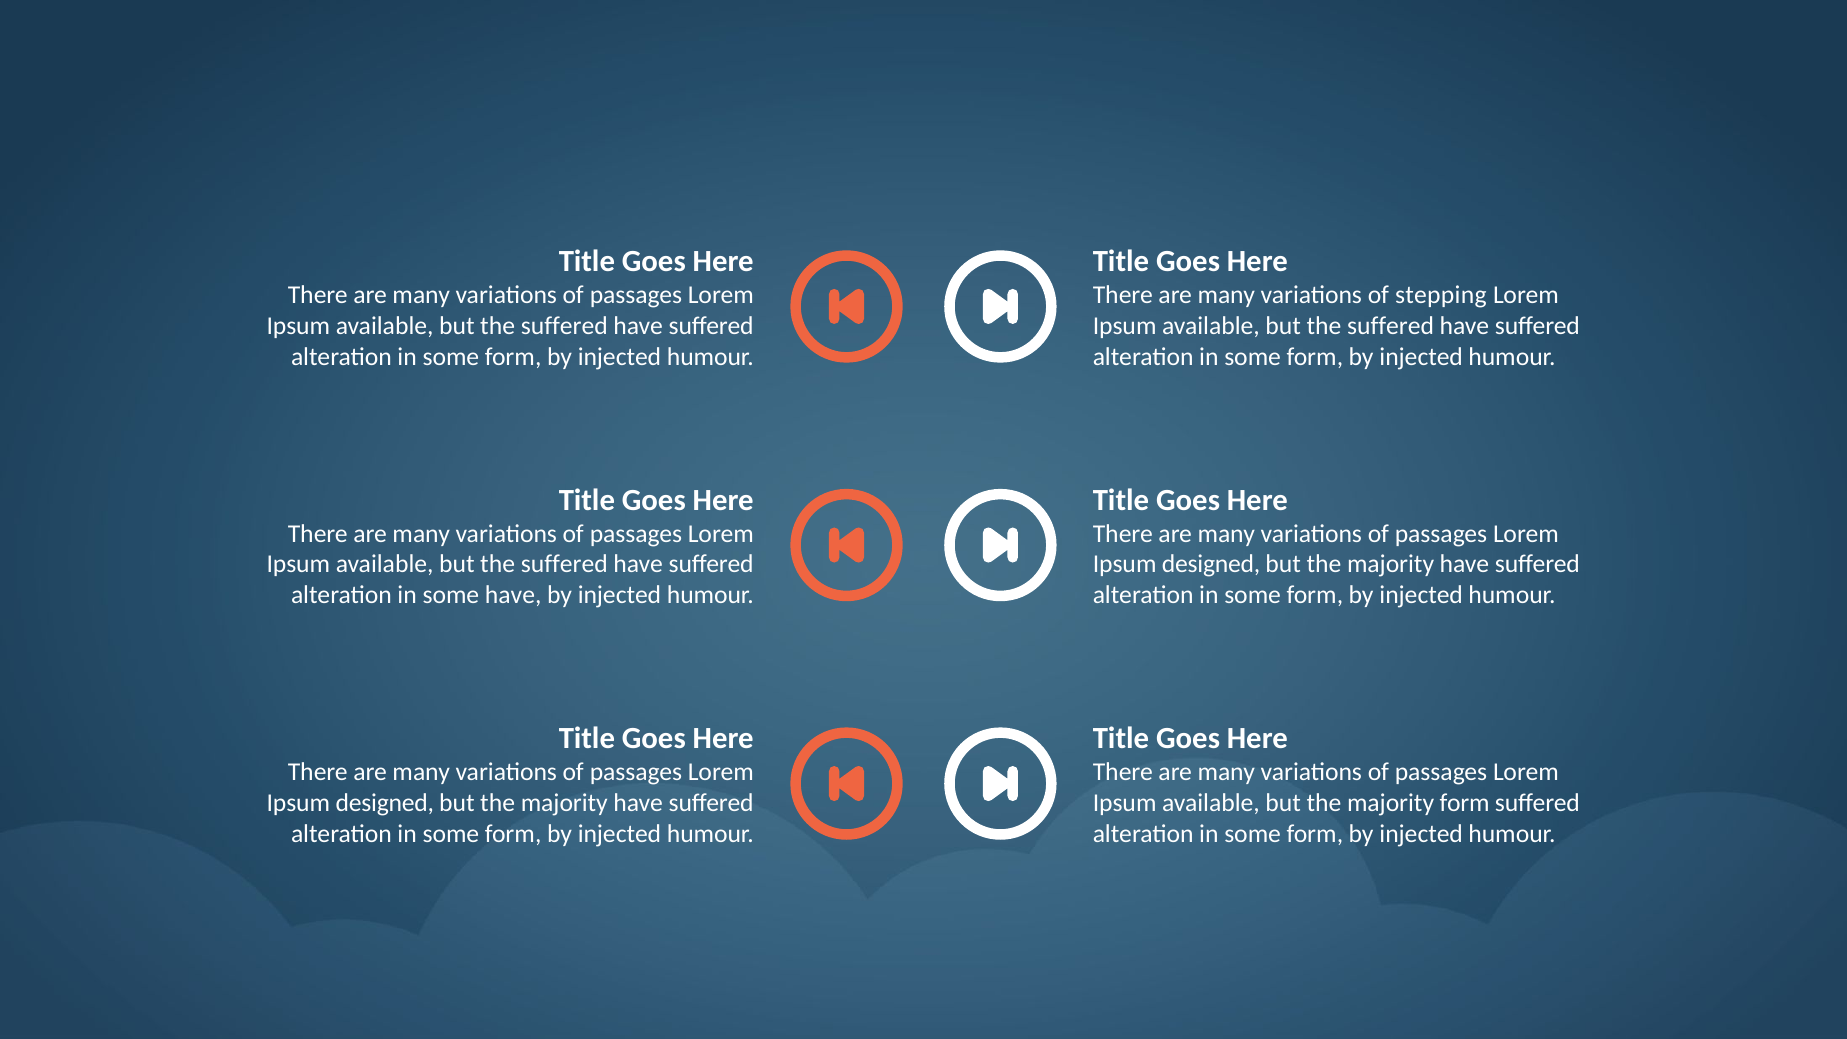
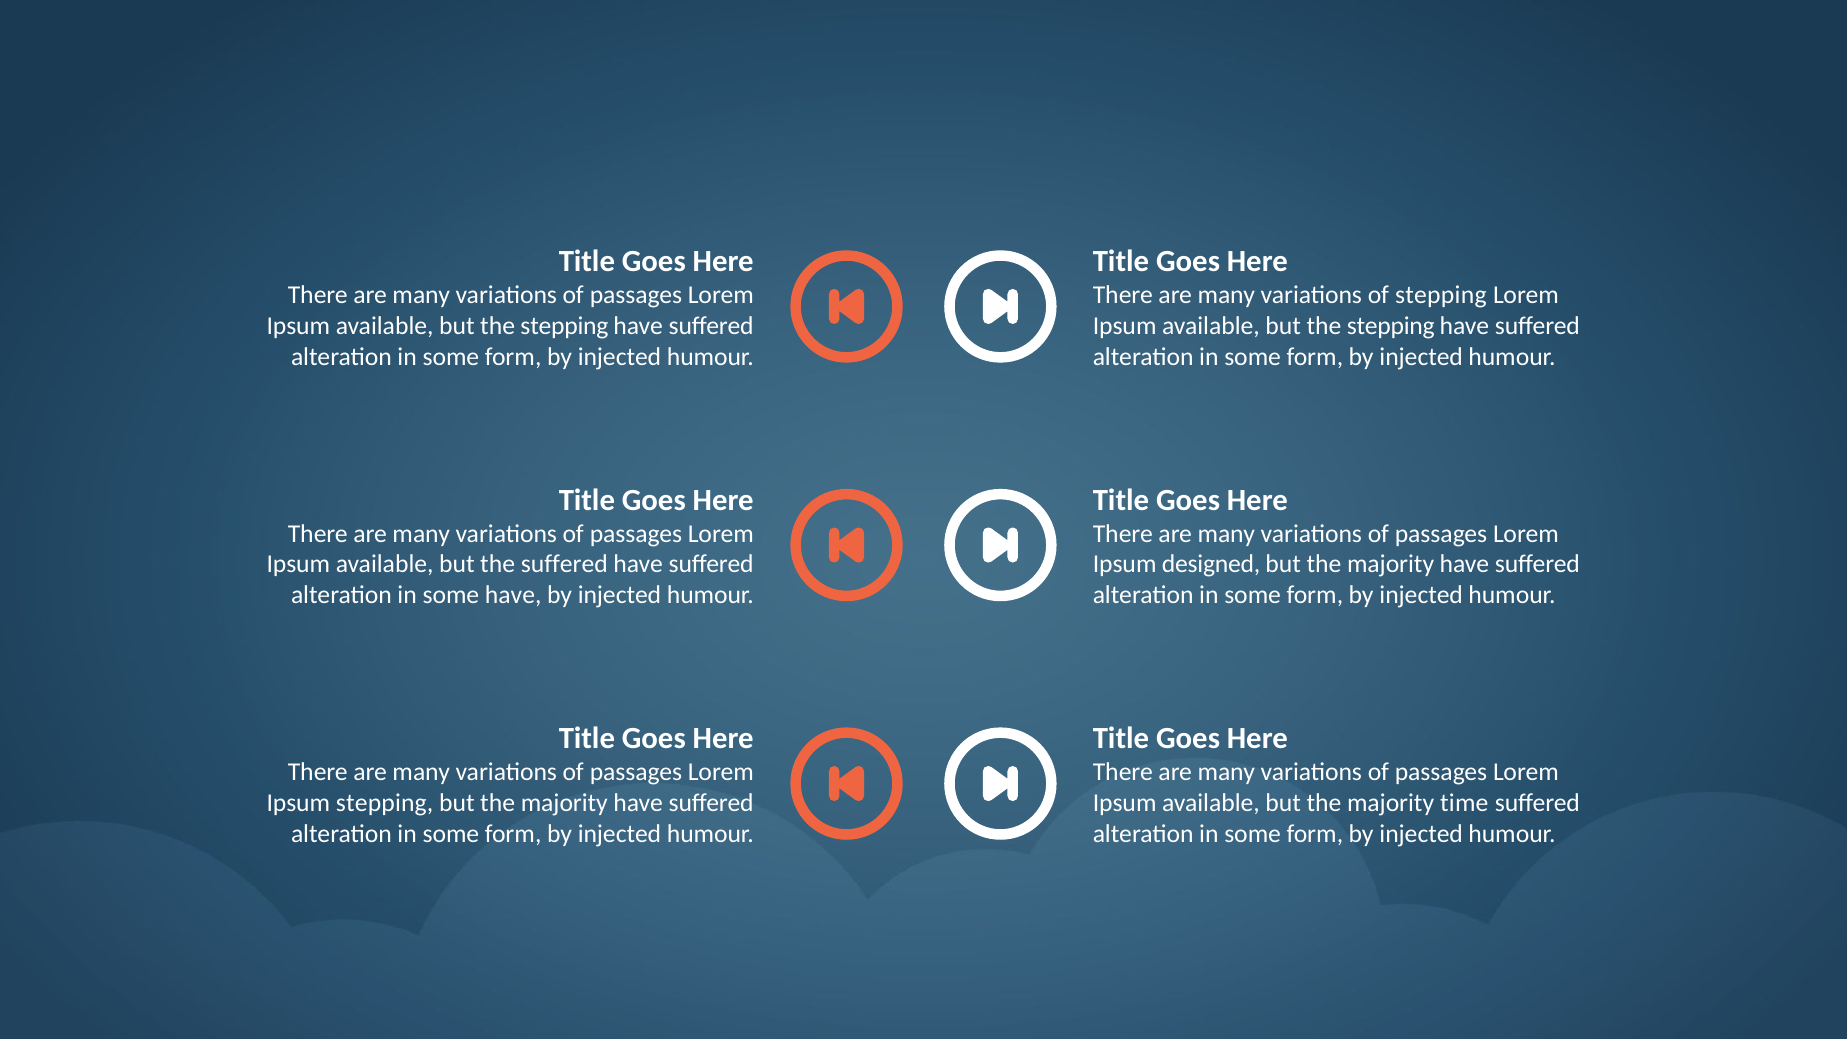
suffered at (564, 326): suffered -> stepping
suffered at (1391, 326): suffered -> stepping
designed at (385, 803): designed -> stepping
majority form: form -> time
